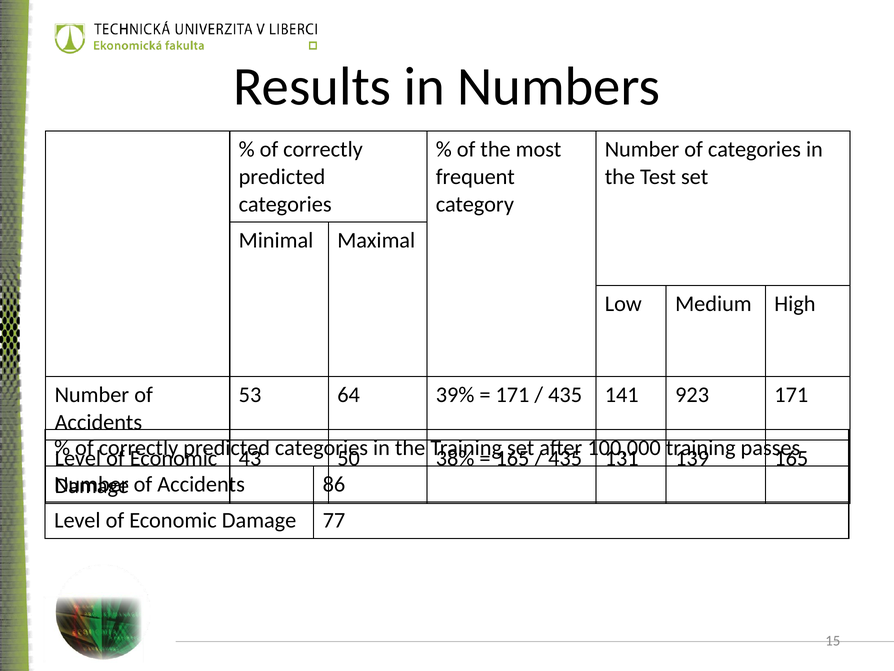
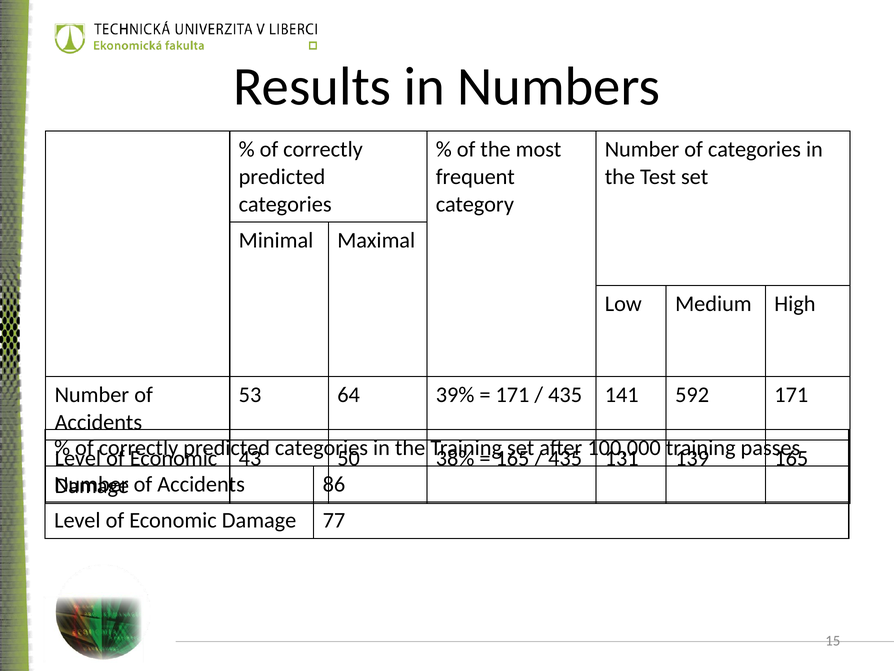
923: 923 -> 592
